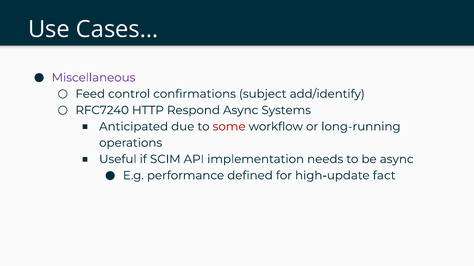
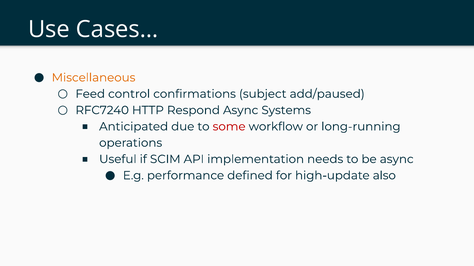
Miscellaneous colour: purple -> orange
add/identify: add/identify -> add/paused
fact: fact -> also
